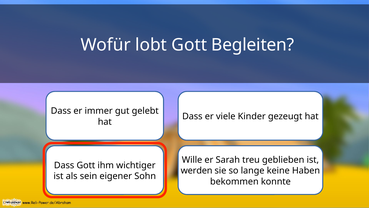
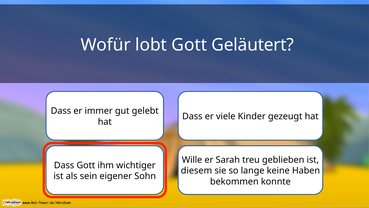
Begleiten: Begleiten -> Geläutert
werden: werden -> diesem
